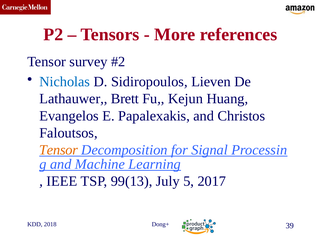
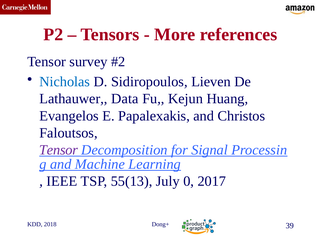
Brett: Brett -> Data
Tensor at (59, 150) colour: orange -> purple
99(13: 99(13 -> 55(13
5: 5 -> 0
